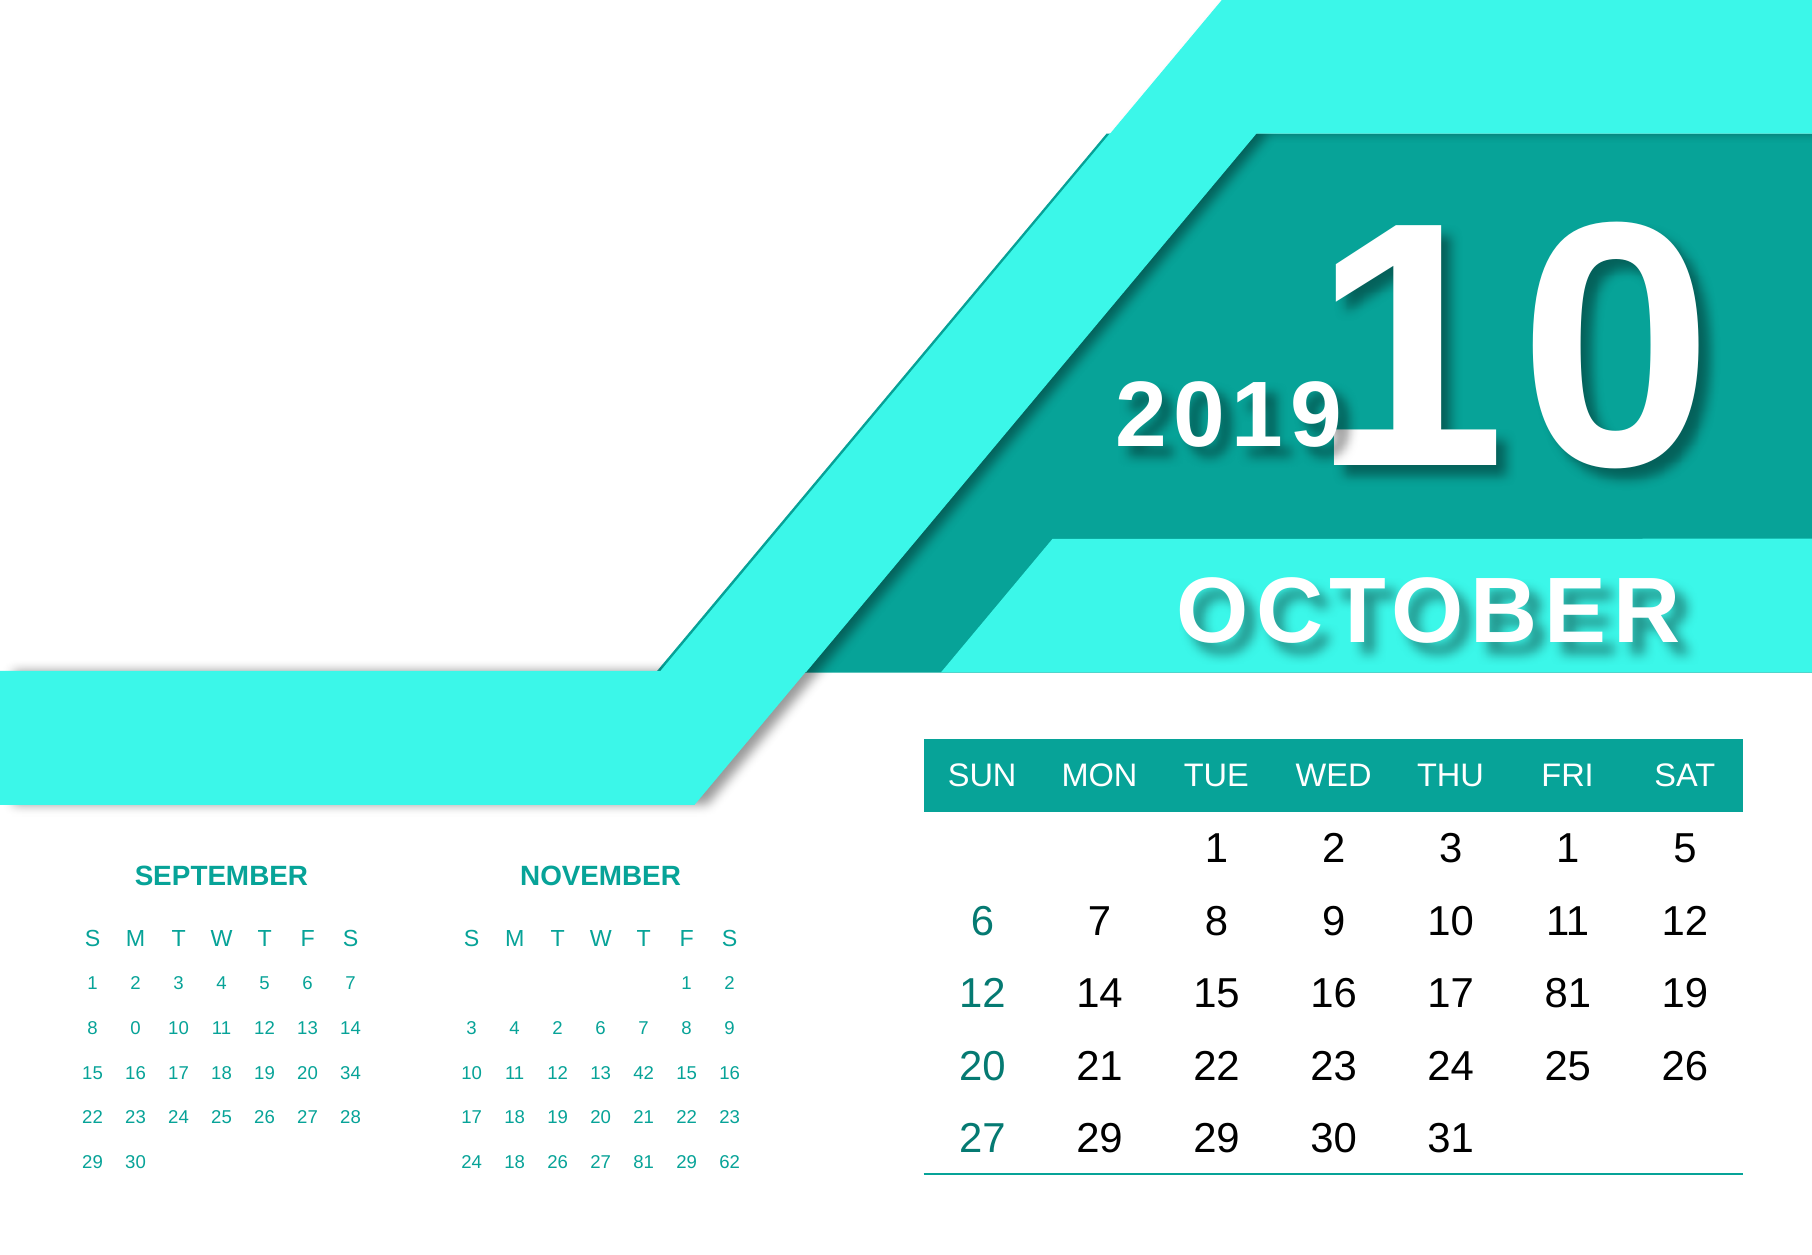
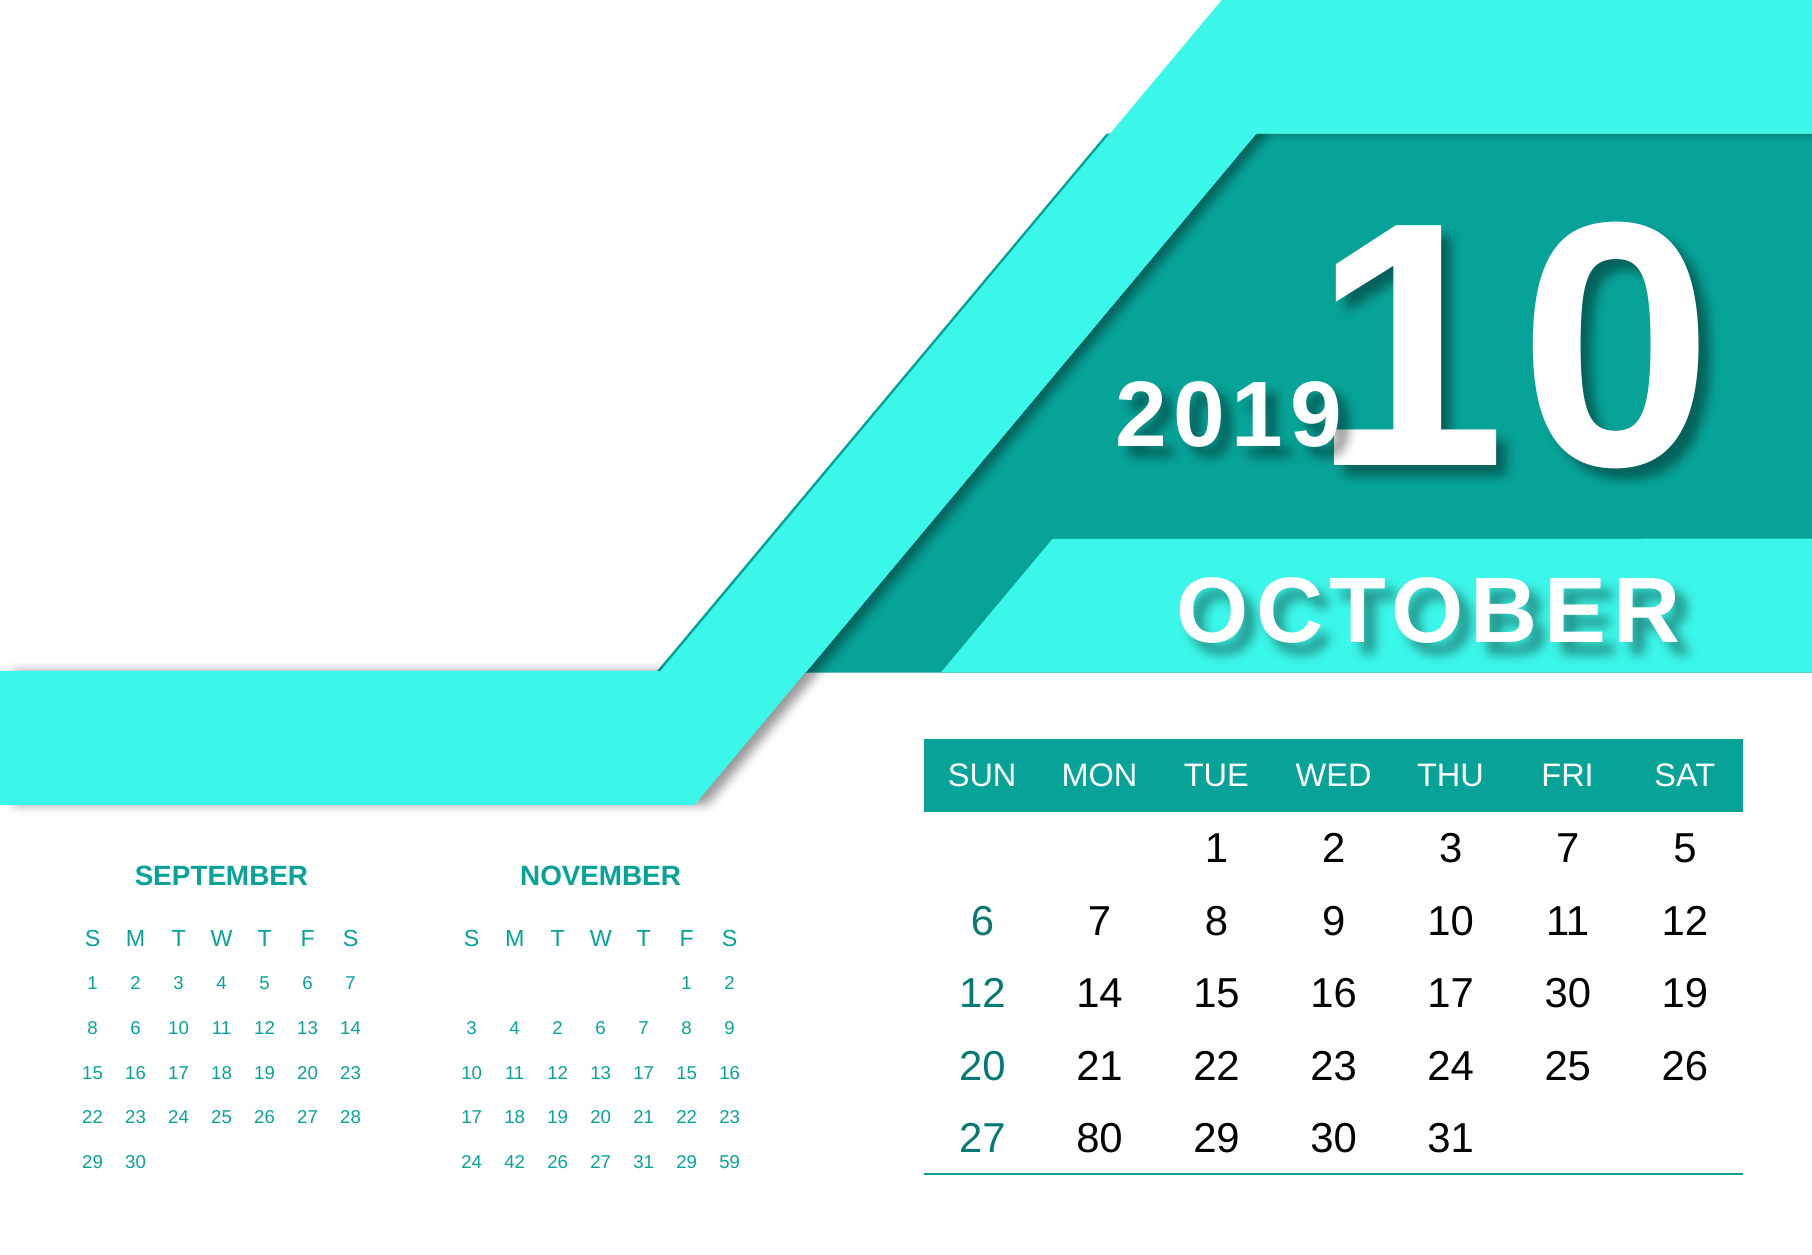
3 1: 1 -> 7
17 81: 81 -> 30
8 0: 0 -> 6
20 34: 34 -> 23
13 42: 42 -> 17
27 29: 29 -> 80
24 18: 18 -> 42
27 81: 81 -> 31
62: 62 -> 59
